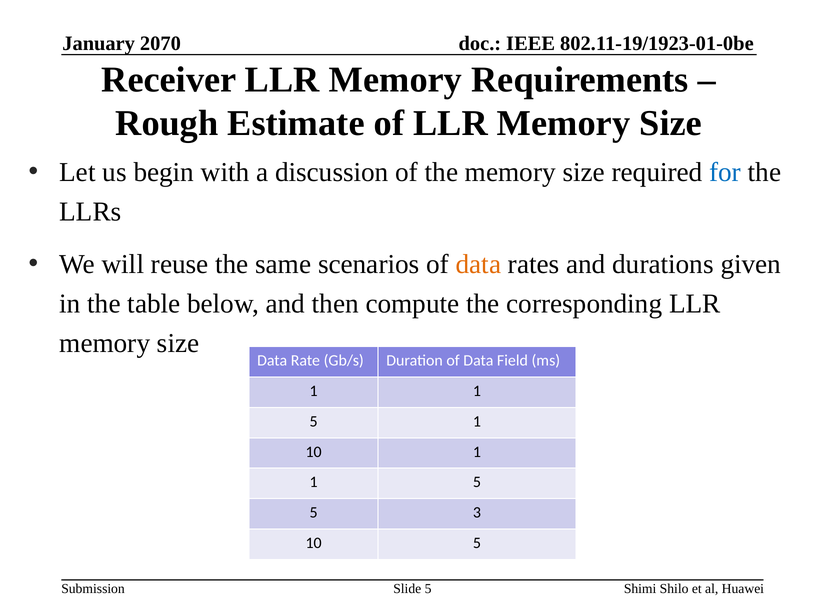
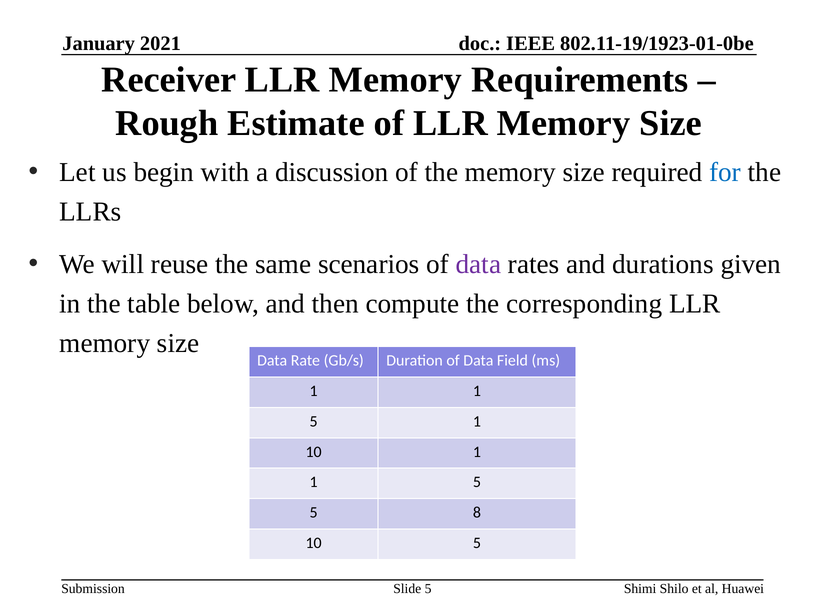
2070: 2070 -> 2021
data at (478, 264) colour: orange -> purple
3: 3 -> 8
